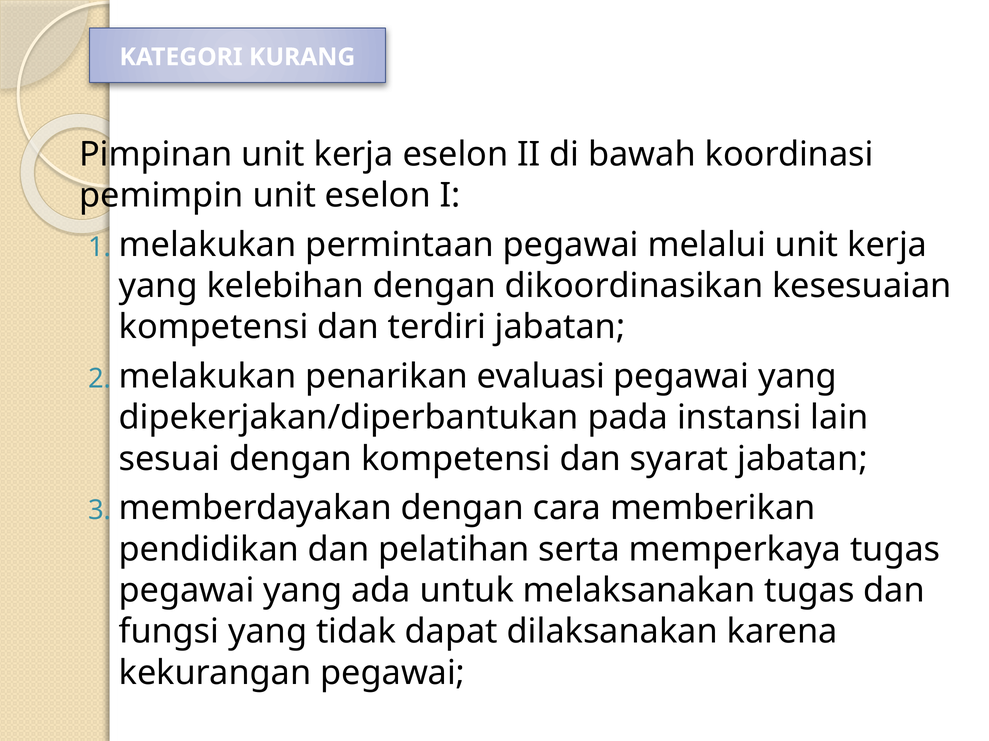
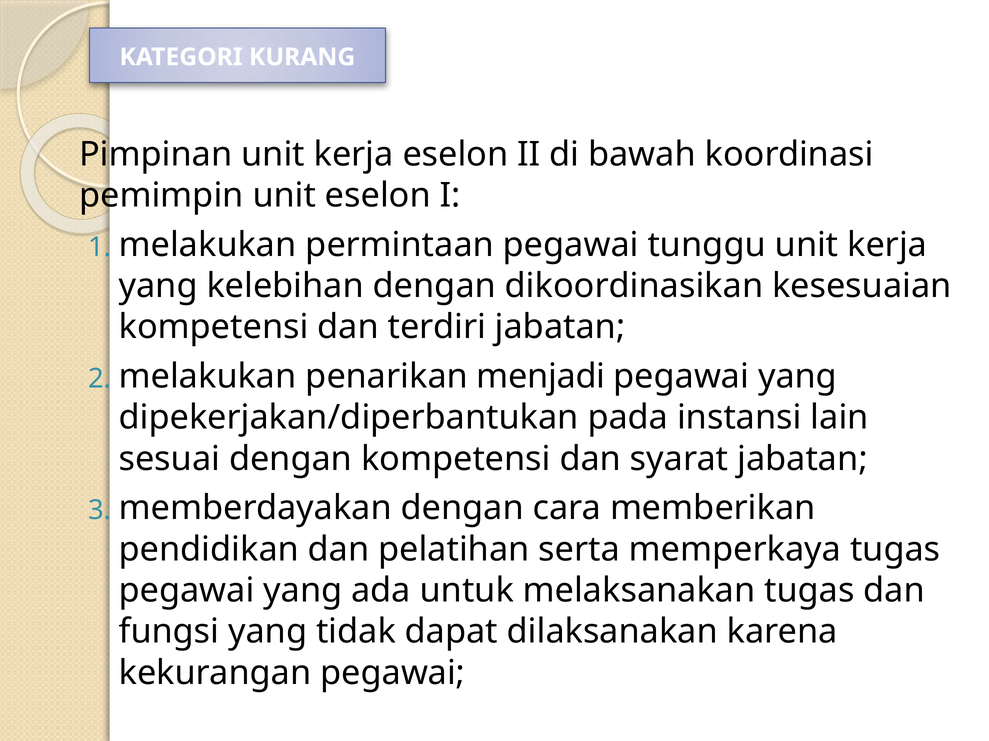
melalui: melalui -> tunggu
evaluasi: evaluasi -> menjadi
